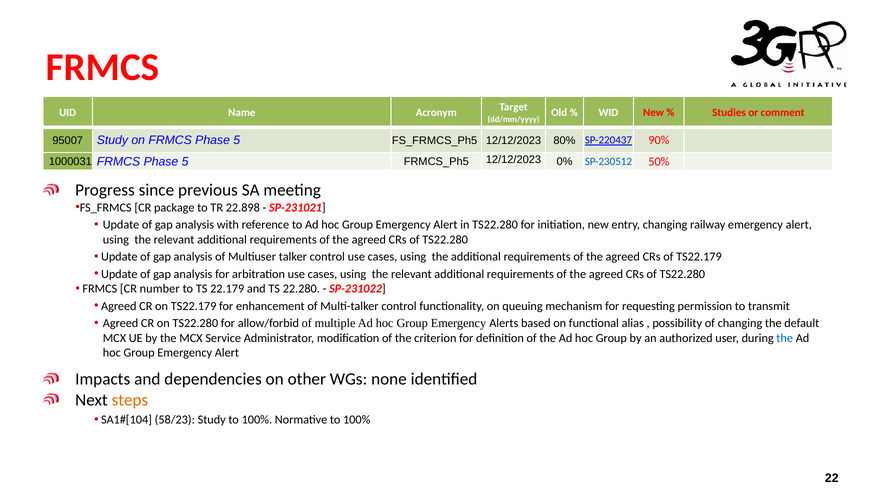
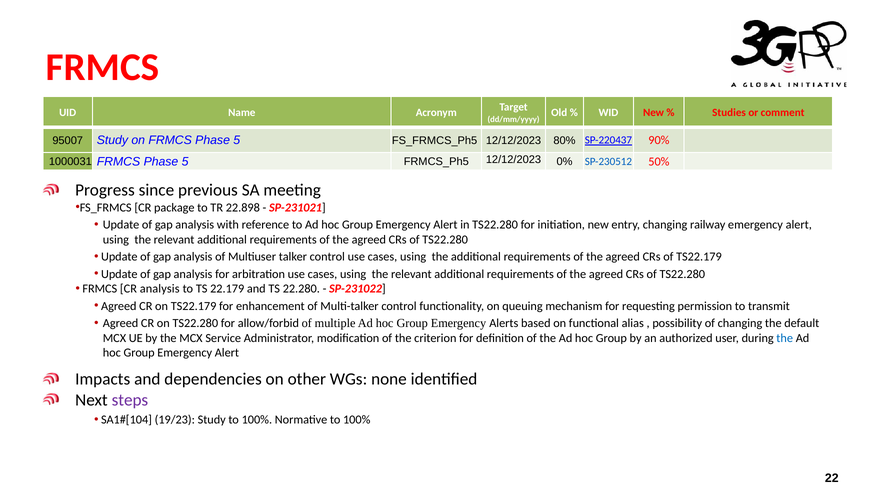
CR number: number -> analysis
steps colour: orange -> purple
58/23: 58/23 -> 19/23
